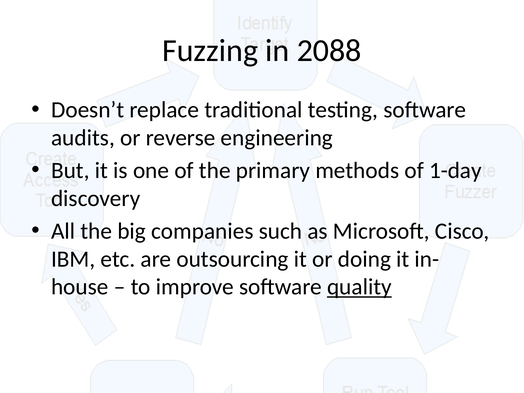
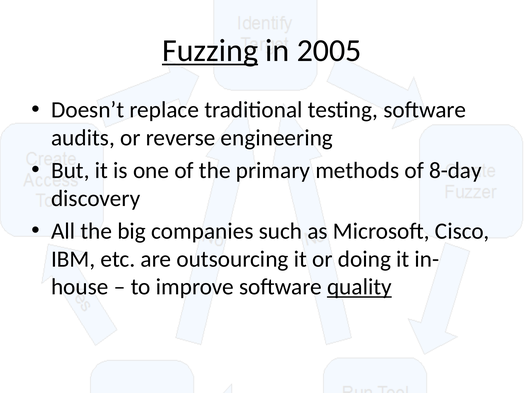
Fuzzing underline: none -> present
2088: 2088 -> 2005
1-day: 1-day -> 8-day
